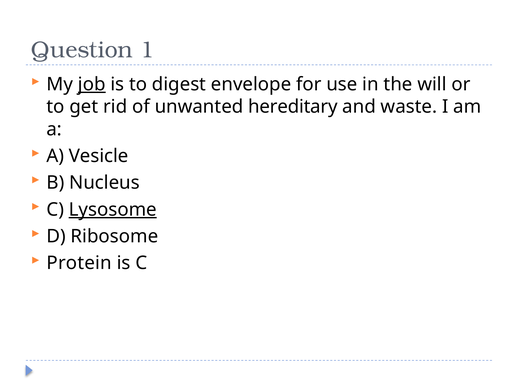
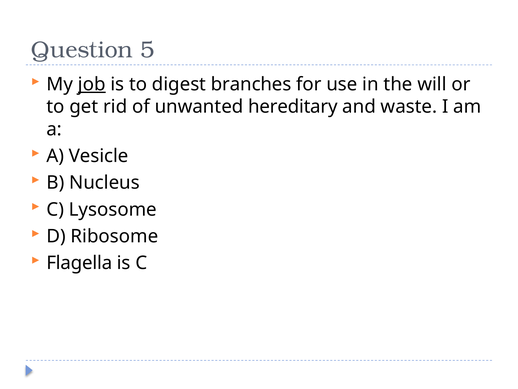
1: 1 -> 5
envelope: envelope -> branches
Lysosome underline: present -> none
Protein: Protein -> Flagella
